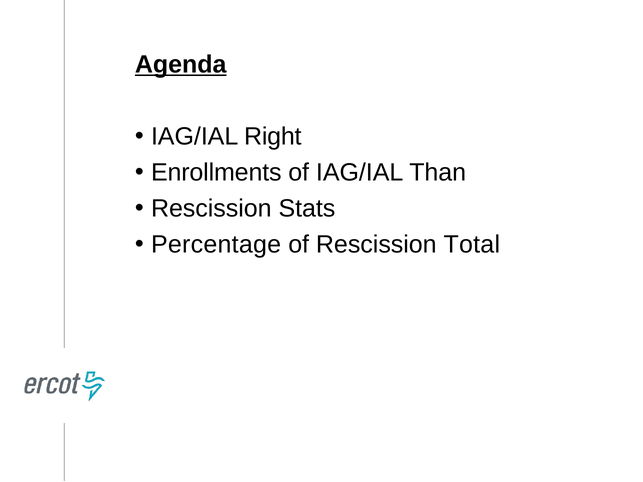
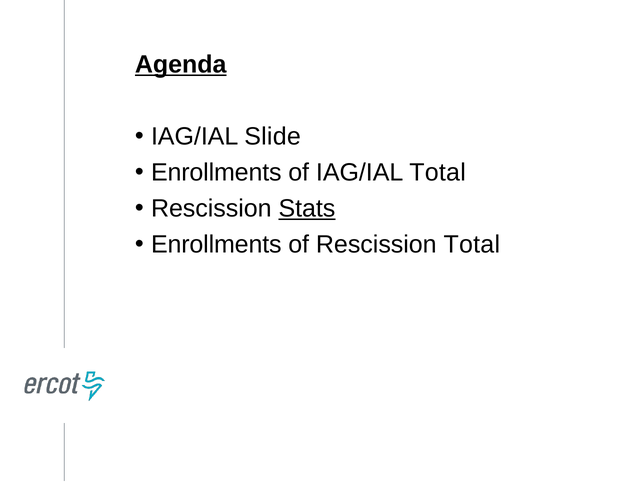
Right: Right -> Slide
IAG/IAL Than: Than -> Total
Stats underline: none -> present
Percentage at (216, 244): Percentage -> Enrollments
